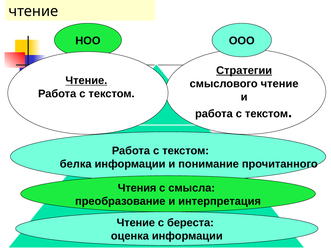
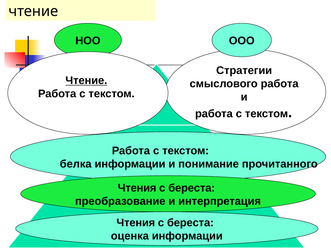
Стратегии underline: present -> none
смыслового чтение: чтение -> работа
смысла at (192, 188): смысла -> береста
Чтение at (136, 223): Чтение -> Чтения
